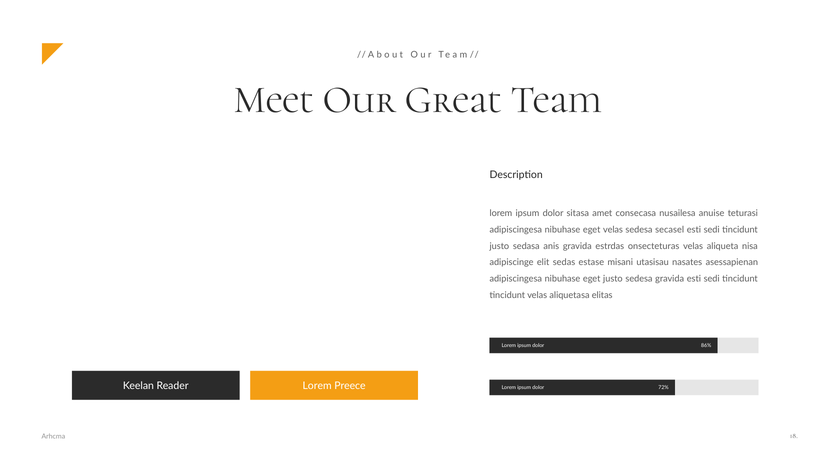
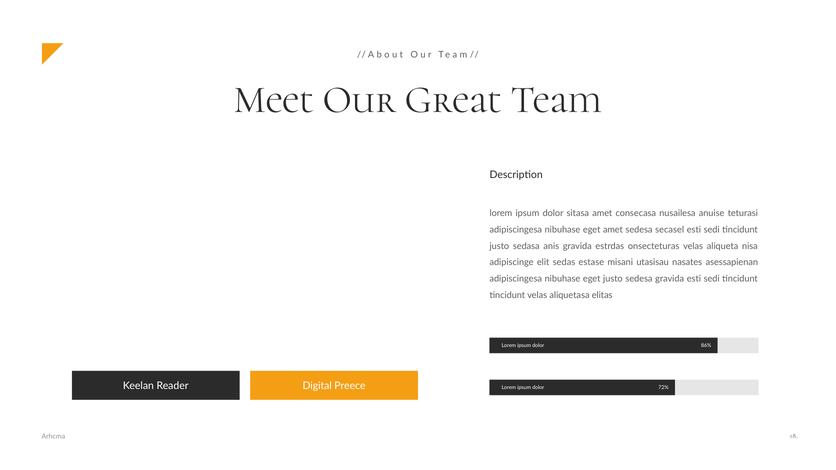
eget velas: velas -> amet
Reader Lorem: Lorem -> Digital
